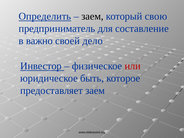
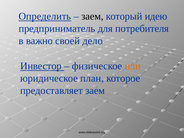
свою: свою -> идею
составление: составление -> потребителя
или colour: red -> orange
быть: быть -> план
